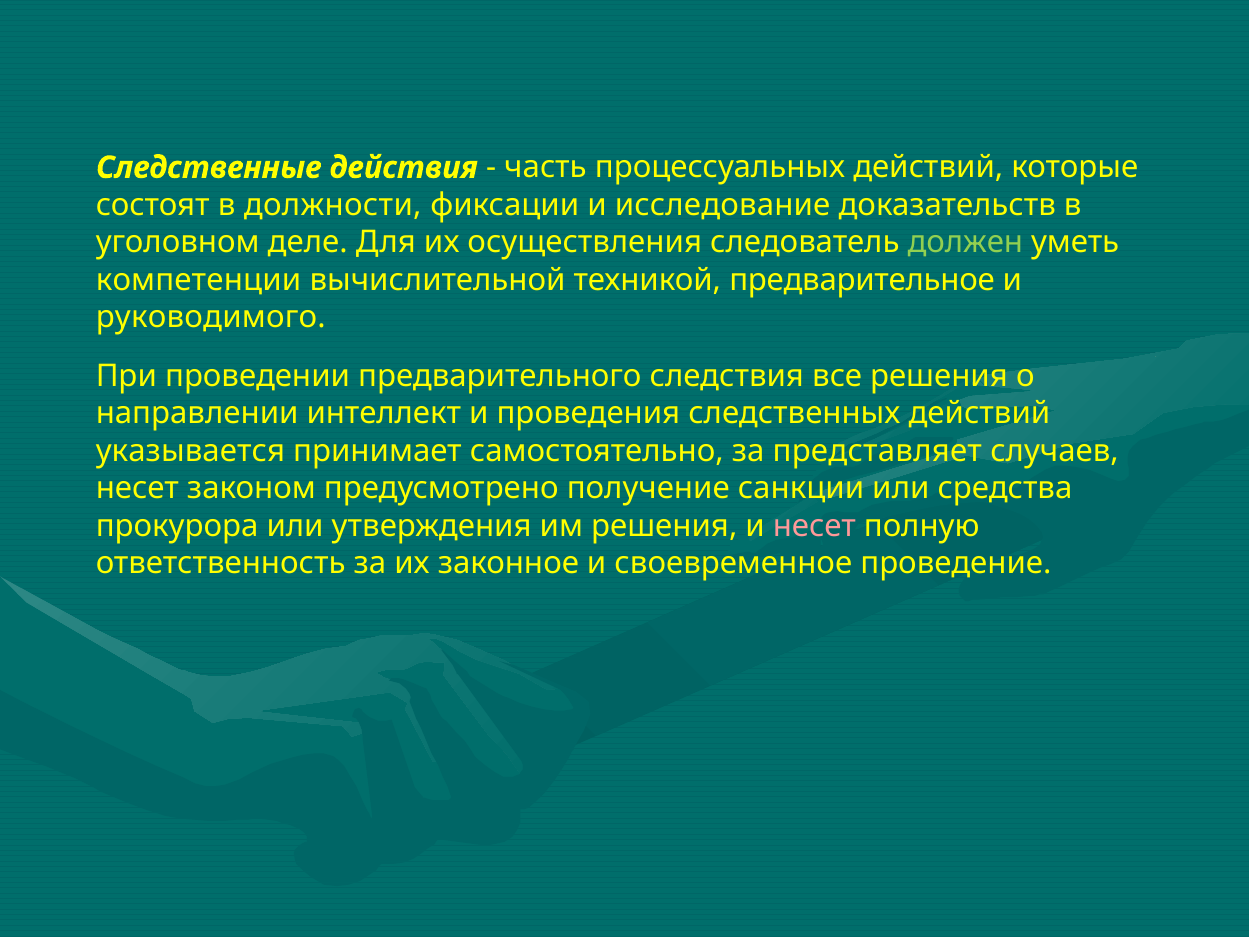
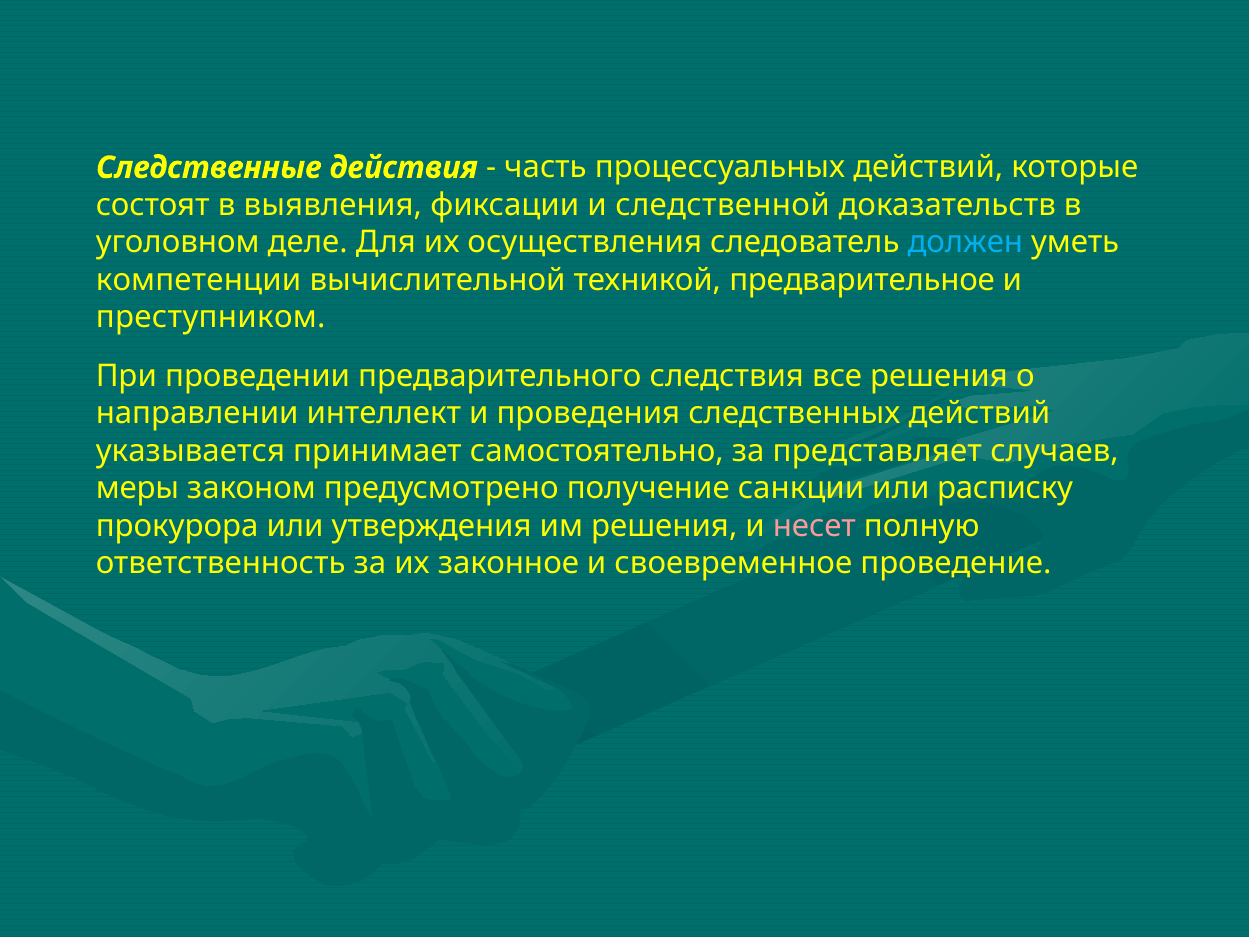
должности: должности -> выявления
исследование: исследование -> следственной
должен colour: light green -> light blue
руководимого: руководимого -> преступником
несет at (137, 488): несет -> меры
средства: средства -> расписку
